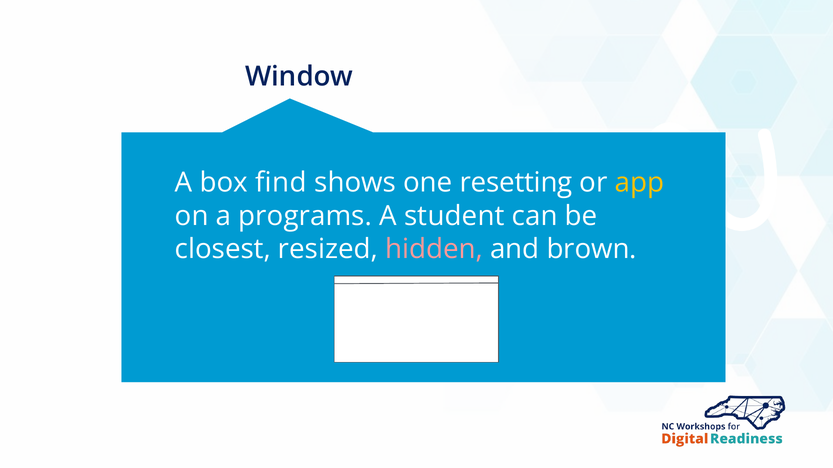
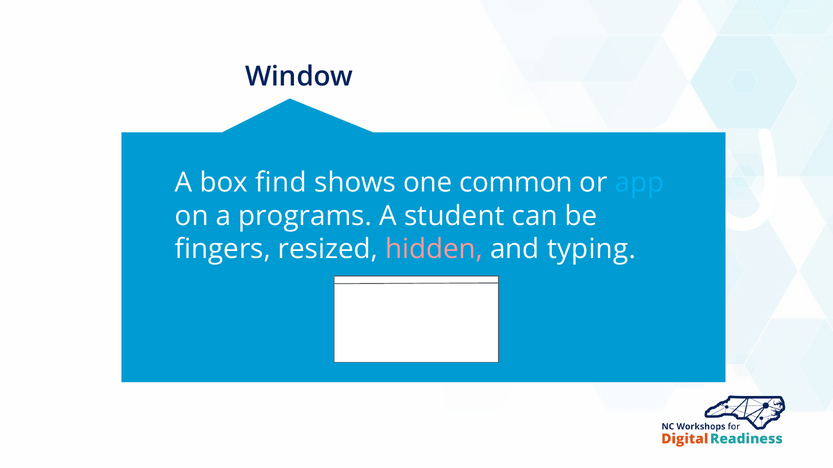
resetting: resetting -> common
app colour: yellow -> light blue
closest: closest -> fingers
brown: brown -> typing
